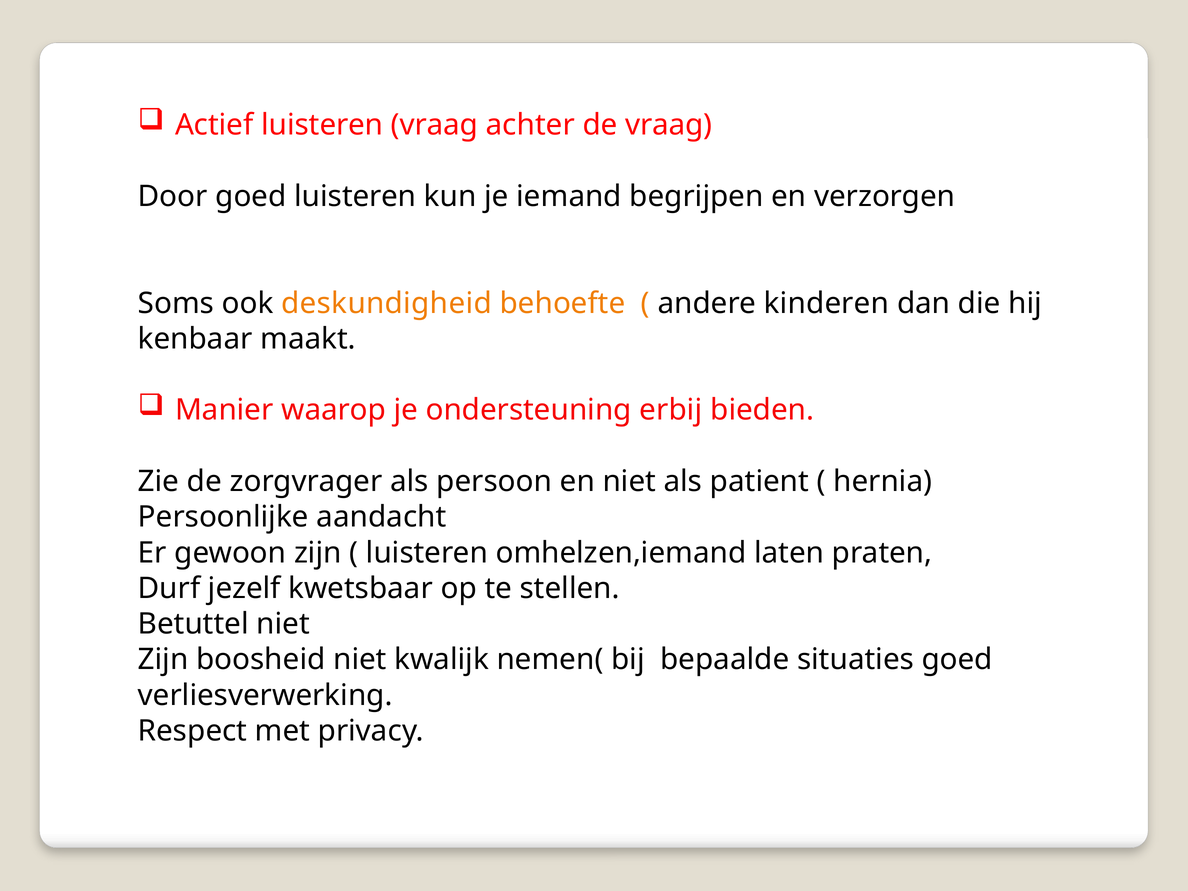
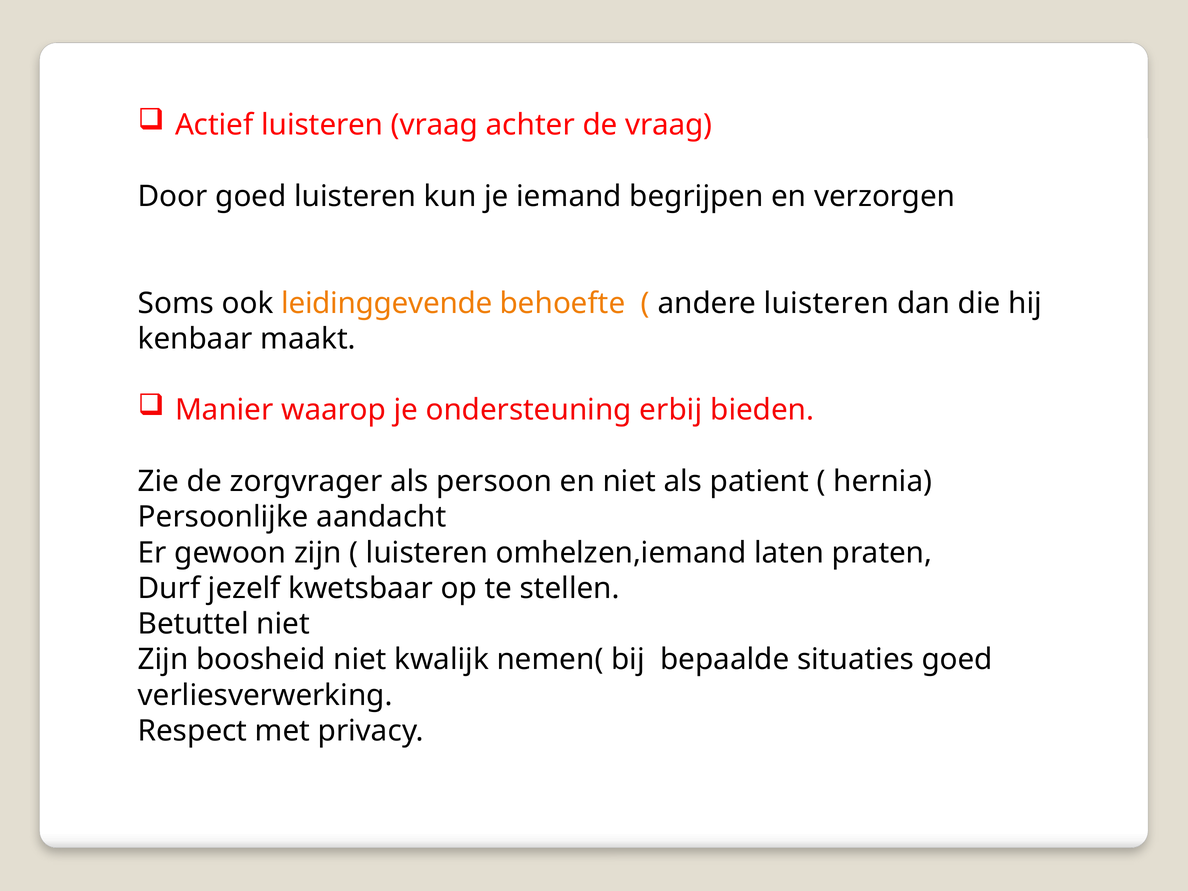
deskundigheid: deskundigheid -> leidinggevende
andere kinderen: kinderen -> luisteren
